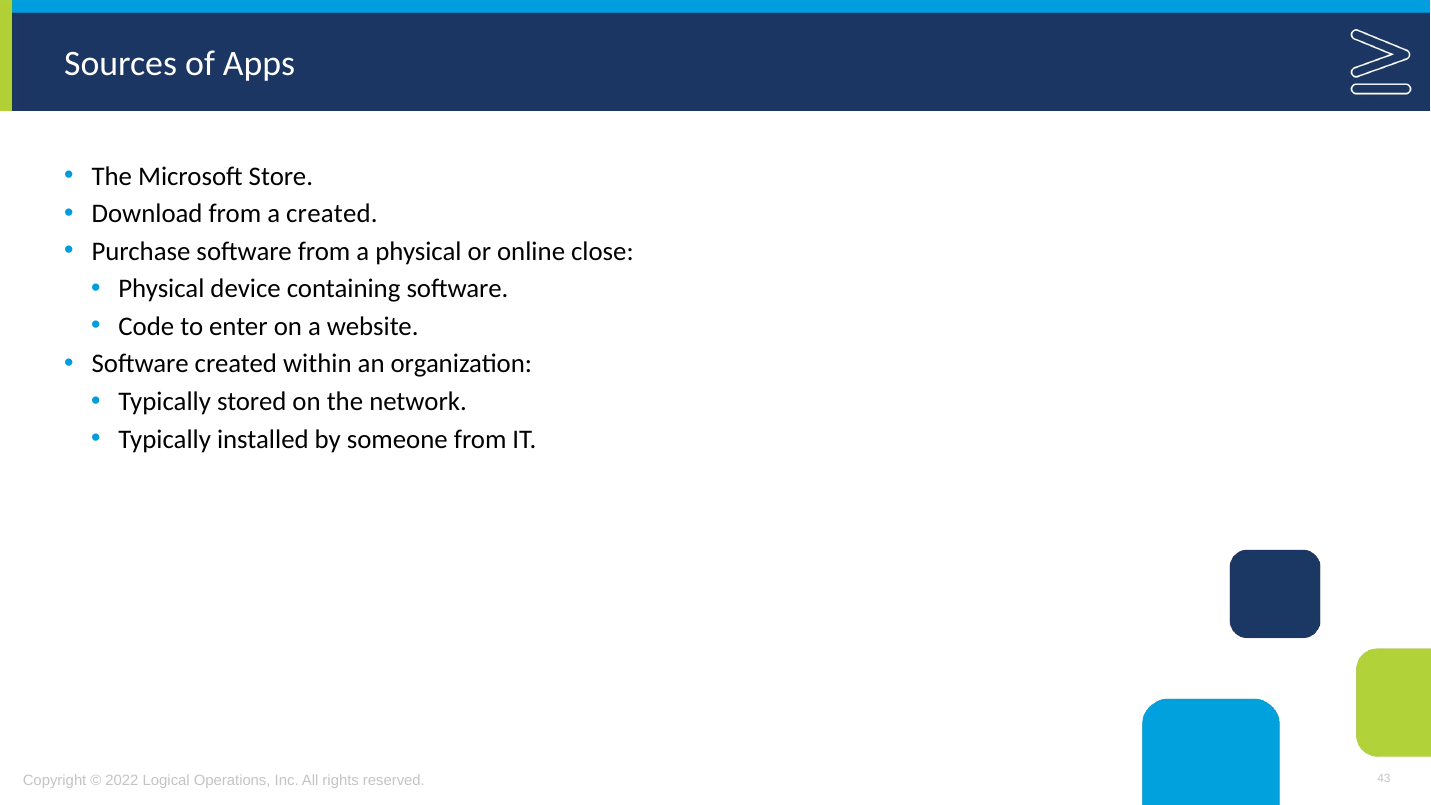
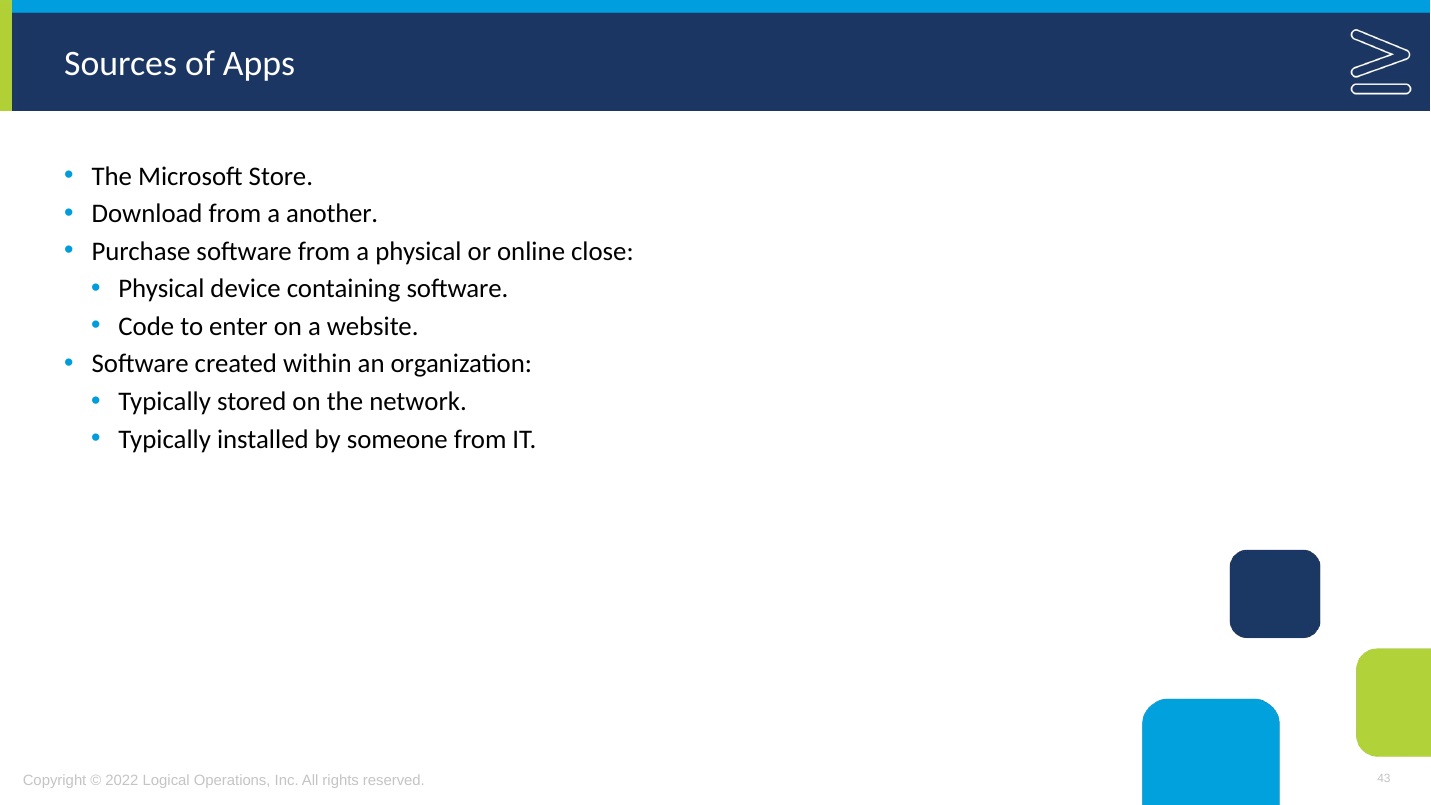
a created: created -> another
